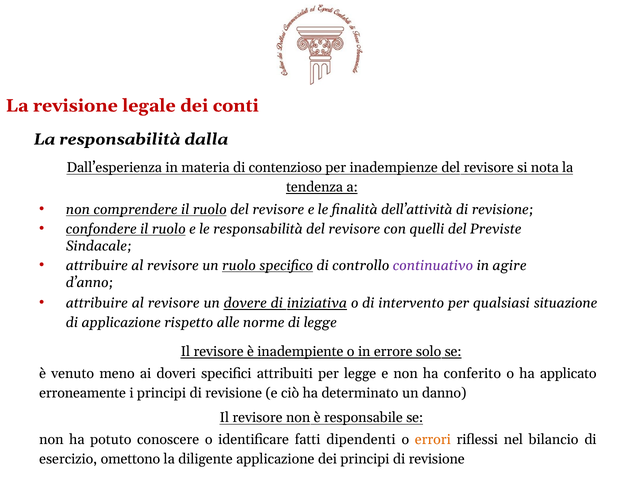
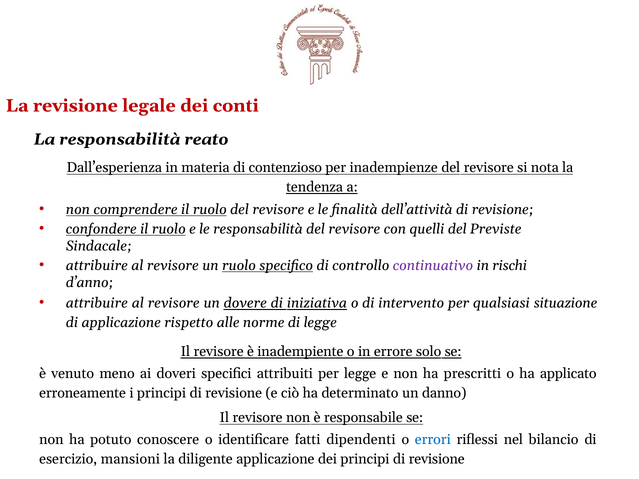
dalla: dalla -> reato
agire: agire -> rischi
conferito: conferito -> prescritti
errori colour: orange -> blue
omettono: omettono -> mansioni
